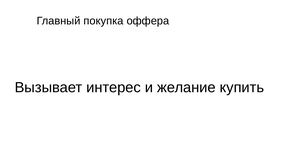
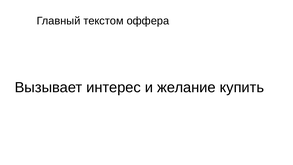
покупка: покупка -> текстом
